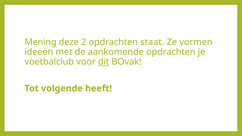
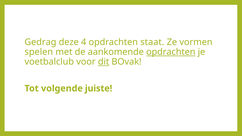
Mening: Mening -> Gedrag
2: 2 -> 4
ideeën: ideeën -> spelen
opdrachten at (171, 52) underline: none -> present
heeft: heeft -> juiste
